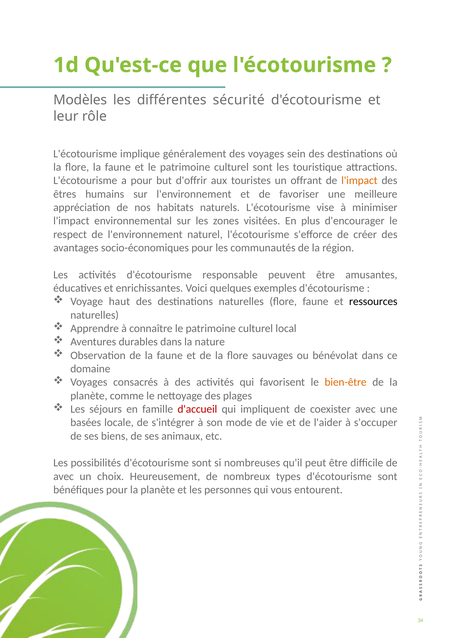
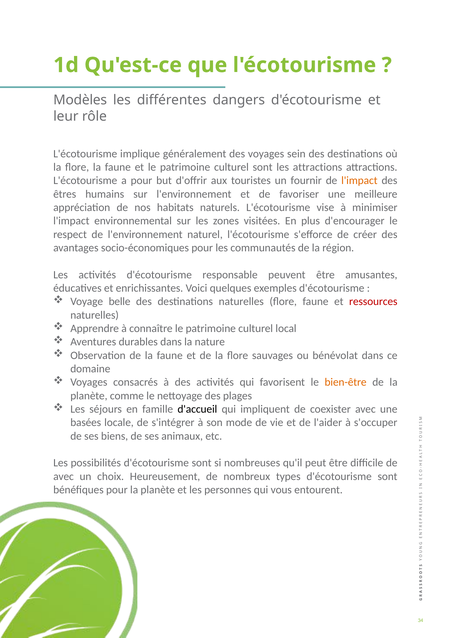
sécurité: sécurité -> dangers
les touristique: touristique -> attractions
offrant: offrant -> fournir
haut: haut -> belle
ressources colour: black -> red
d'accueil colour: red -> black
